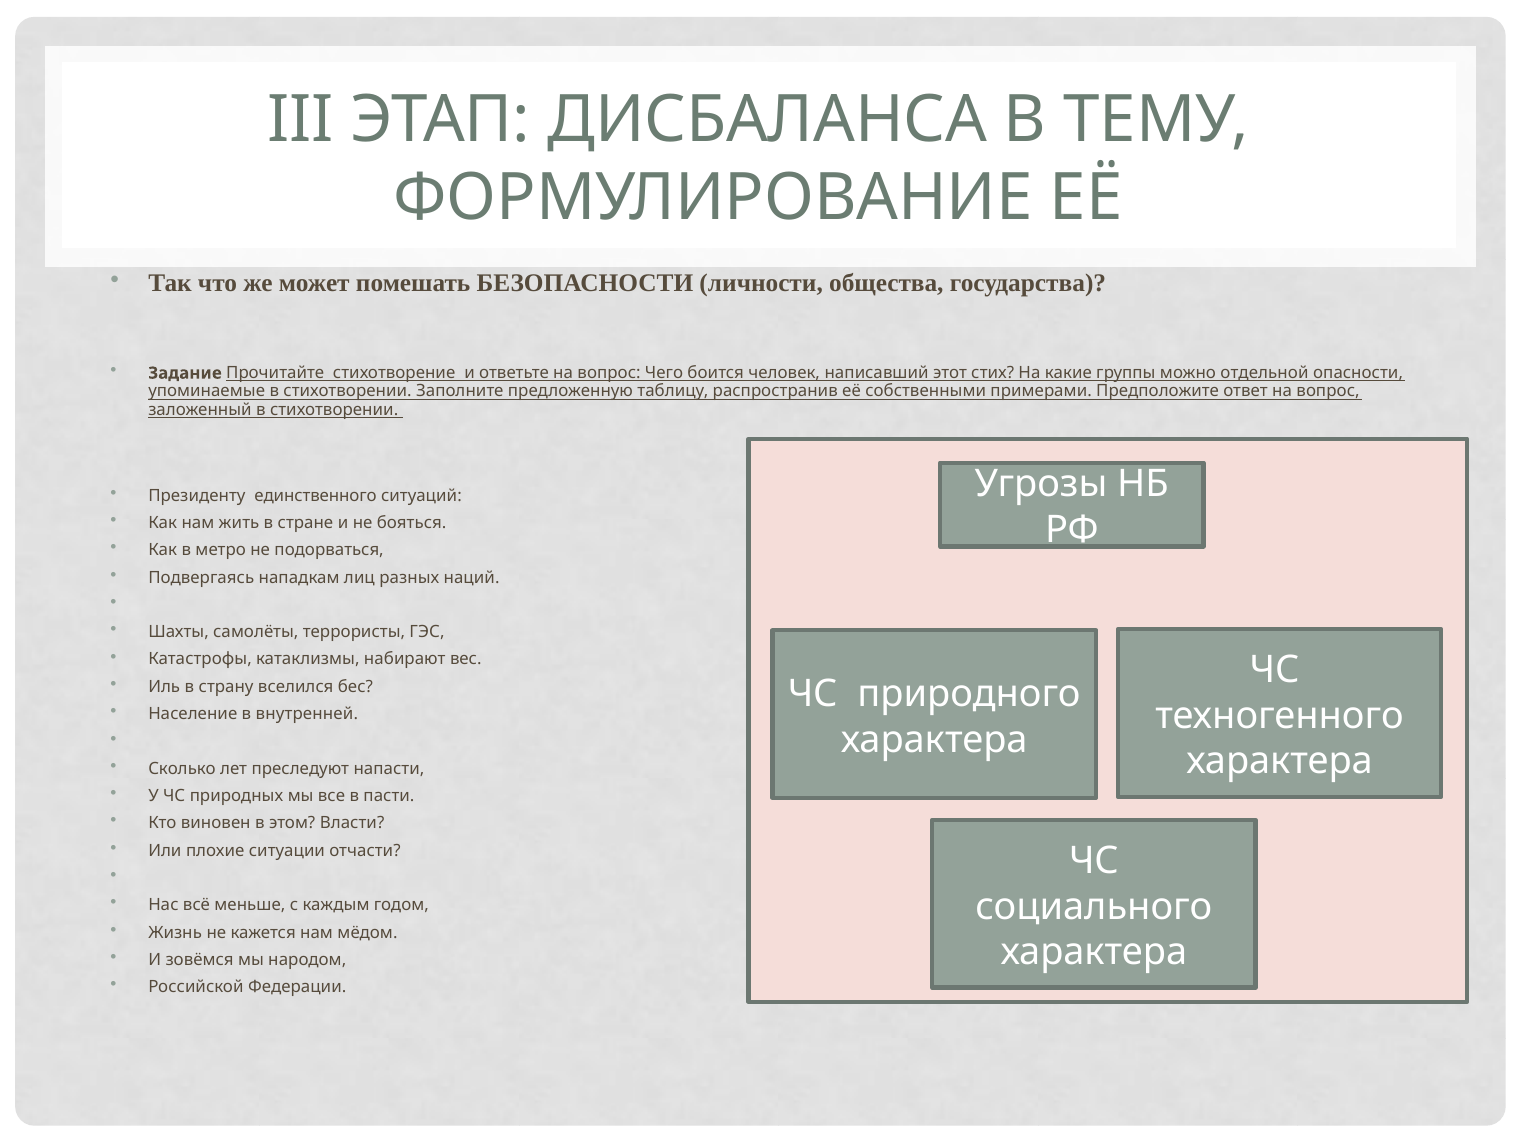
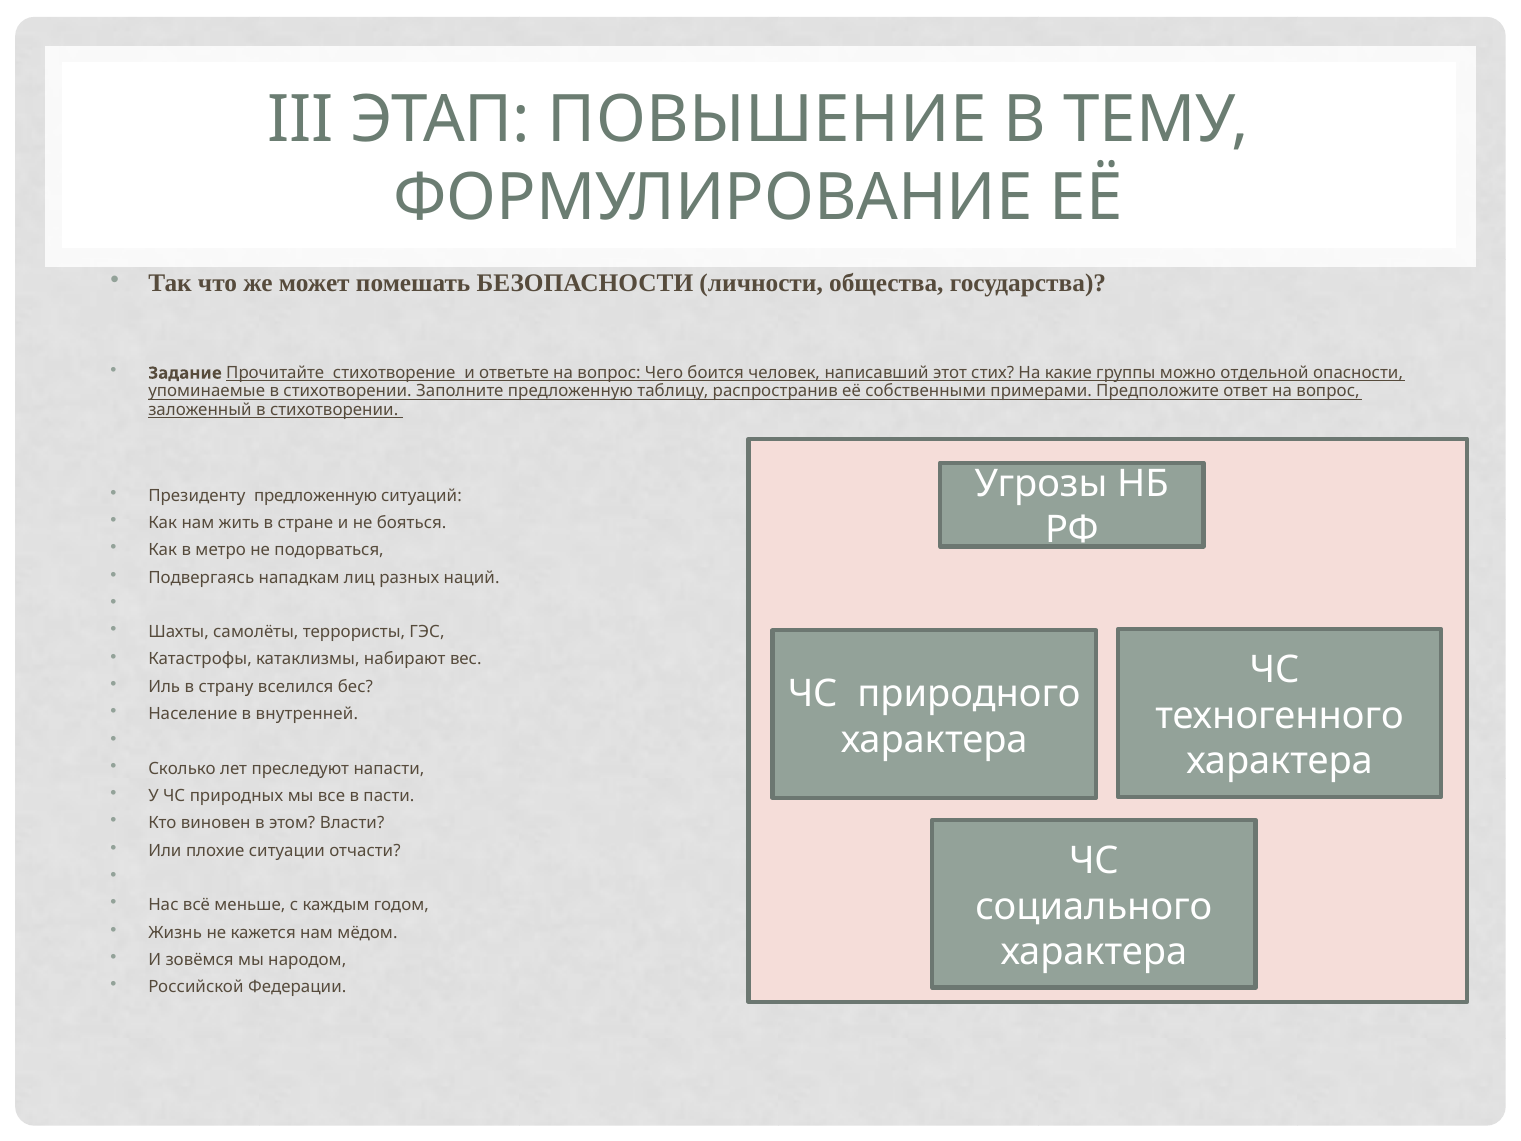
ДИСБАЛАНСА: ДИСБАЛАНСА -> ПОВЫШЕНИЕ
Президенту единственного: единственного -> предложенную
